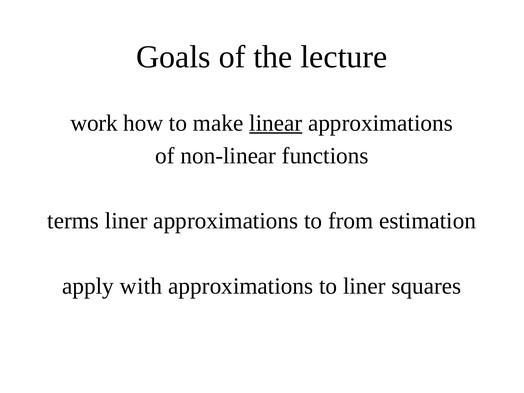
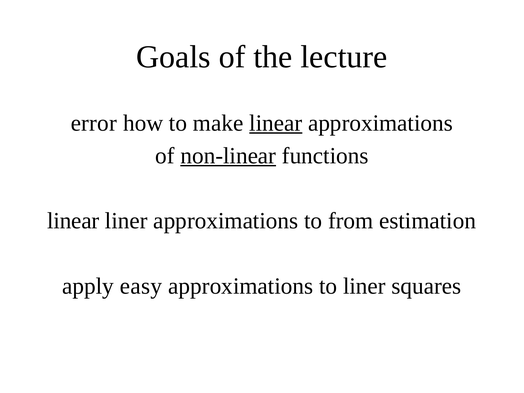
work: work -> error
non-linear underline: none -> present
terms at (73, 221): terms -> linear
with: with -> easy
